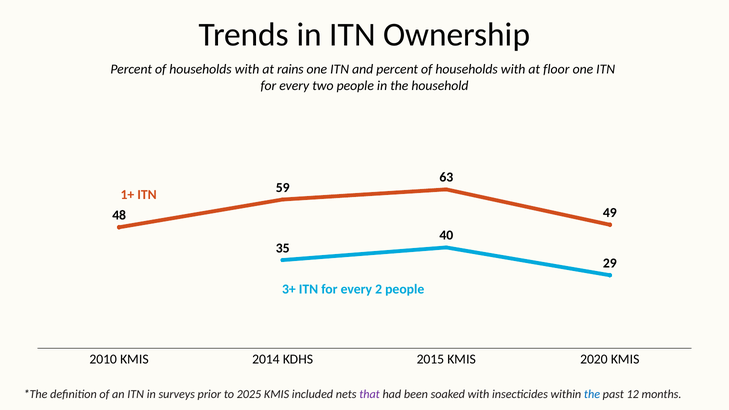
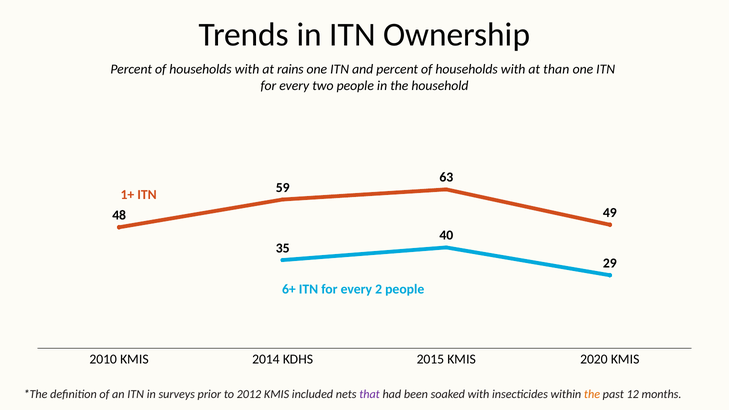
floor: floor -> than
3+: 3+ -> 6+
2025: 2025 -> 2012
the at (592, 394) colour: blue -> orange
